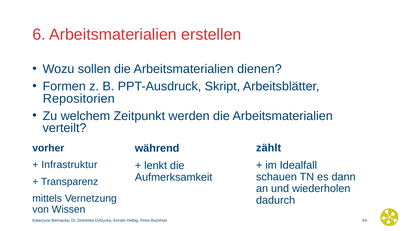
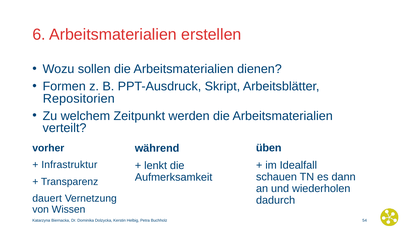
zählt: zählt -> üben
mittels: mittels -> dauert
